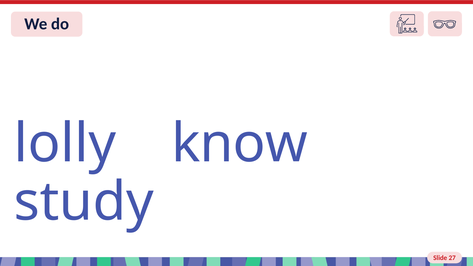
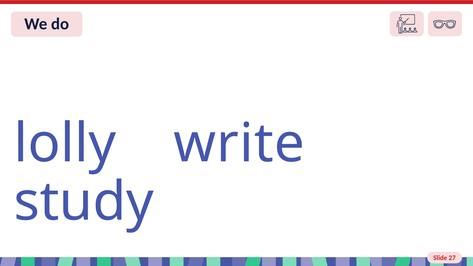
know: know -> write
